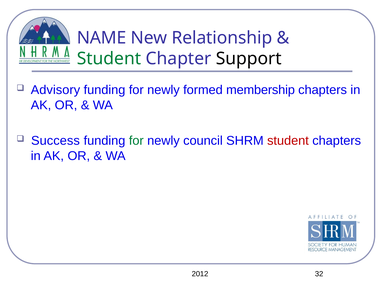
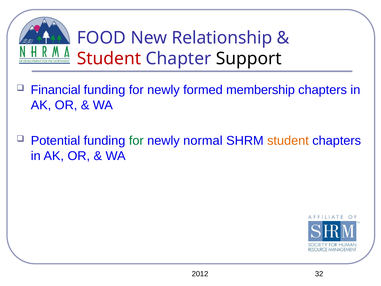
NAME: NAME -> FOOD
Student at (109, 59) colour: green -> red
Advisory: Advisory -> Financial
Success: Success -> Potential
council: council -> normal
student at (288, 141) colour: red -> orange
